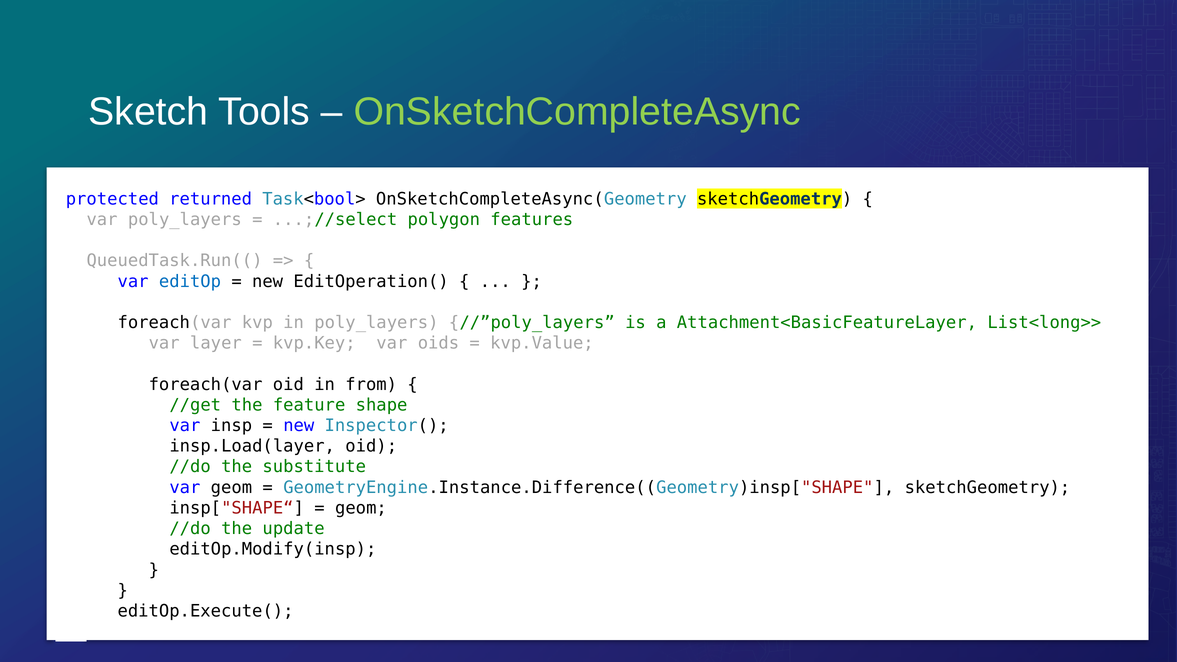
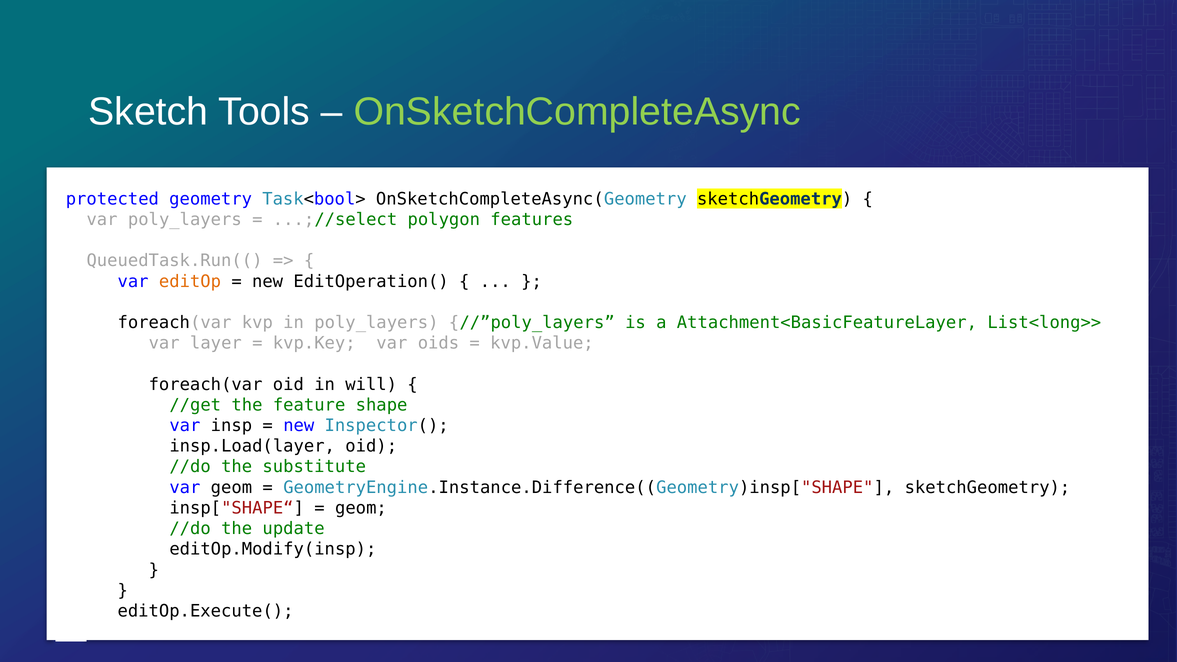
returned: returned -> geometry
editOp colour: blue -> orange
from: from -> will
